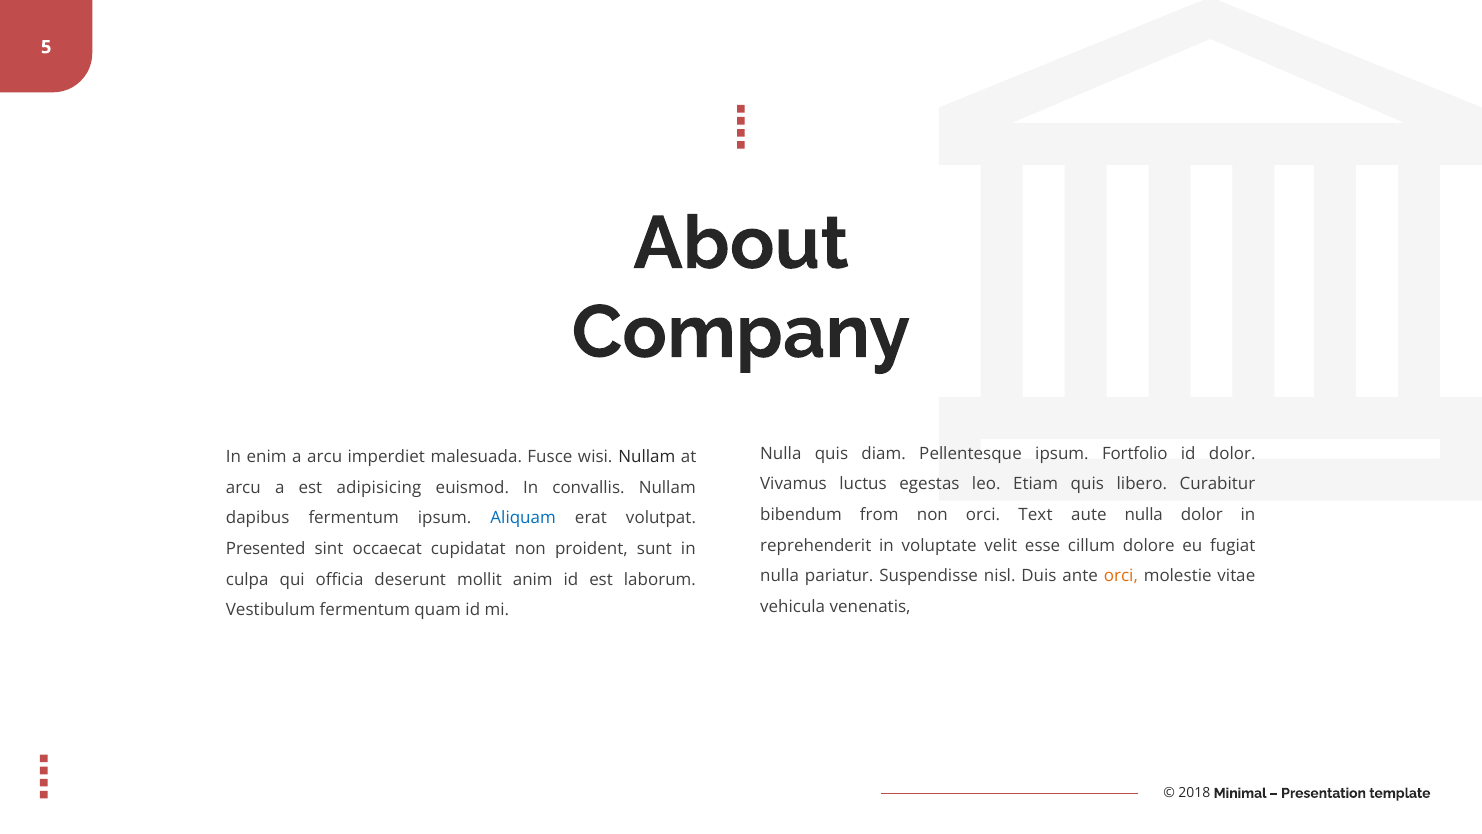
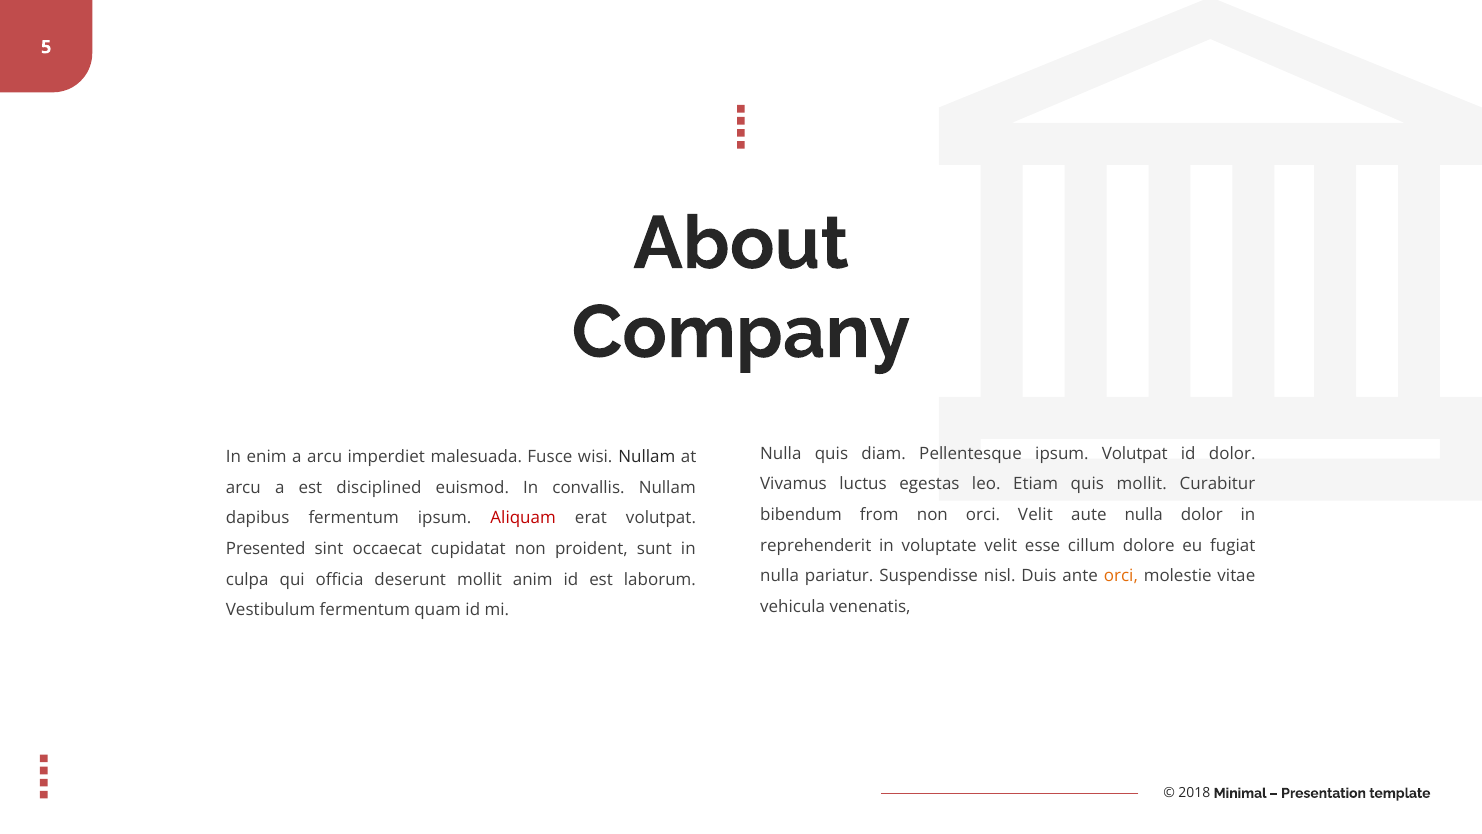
ipsum Fortfolio: Fortfolio -> Volutpat
quis libero: libero -> mollit
adipisicing: adipisicing -> disciplined
orci Text: Text -> Velit
Aliquam colour: blue -> red
